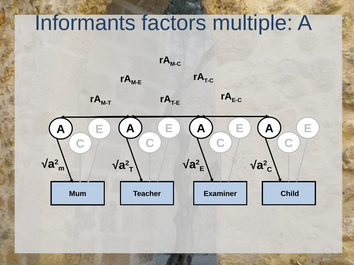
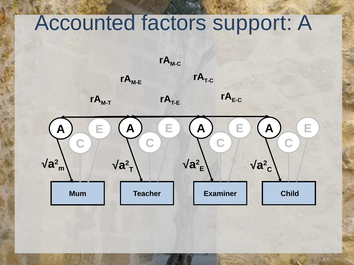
Informants: Informants -> Accounted
multiple: multiple -> support
